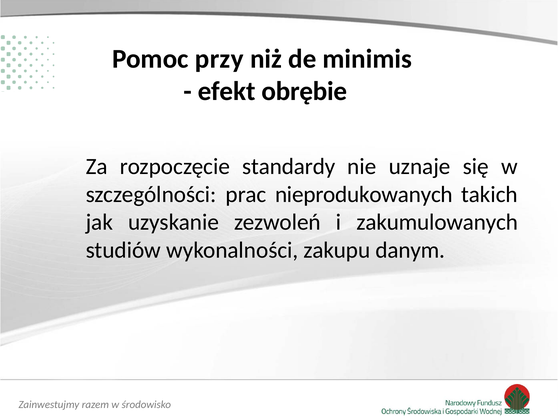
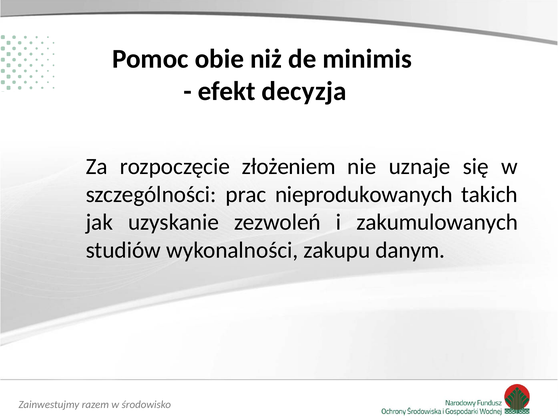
przy: przy -> obie
obrębie: obrębie -> decyzja
standardy: standardy -> złożeniem
